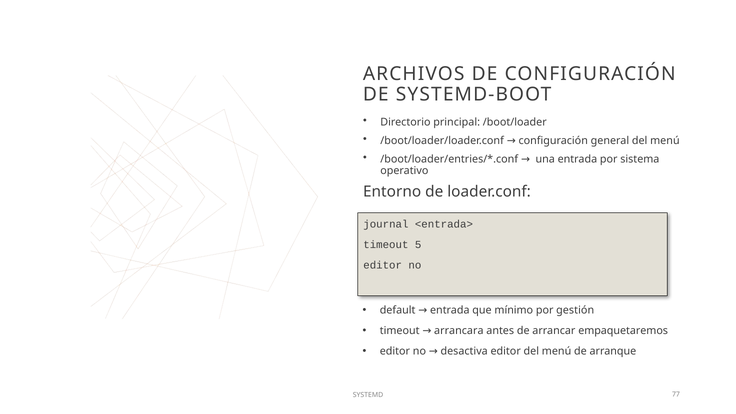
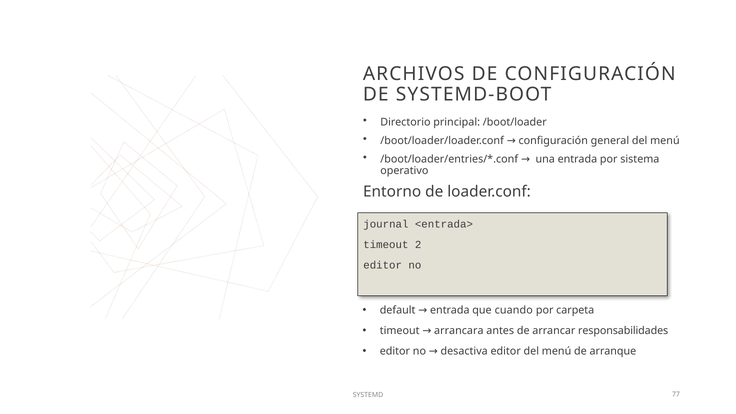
5: 5 -> 2
mínimo: mínimo -> cuando
gestión: gestión -> carpeta
empaquetaremos: empaquetaremos -> responsabilidades
